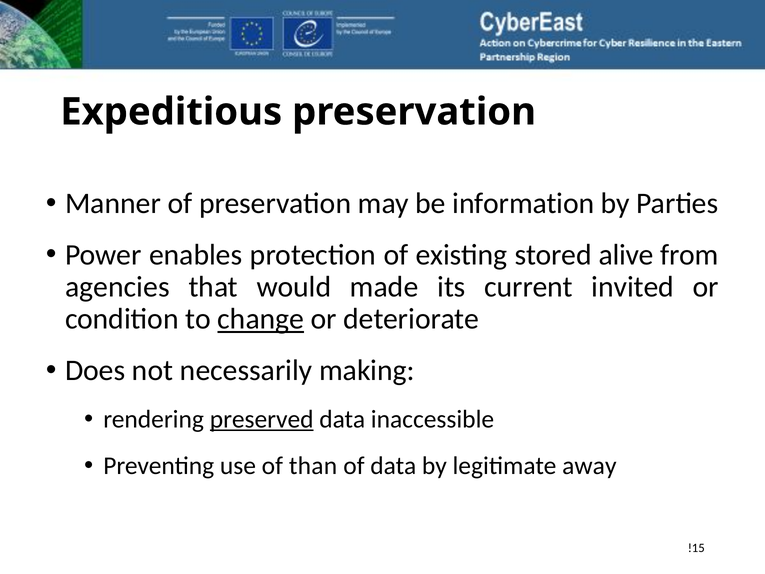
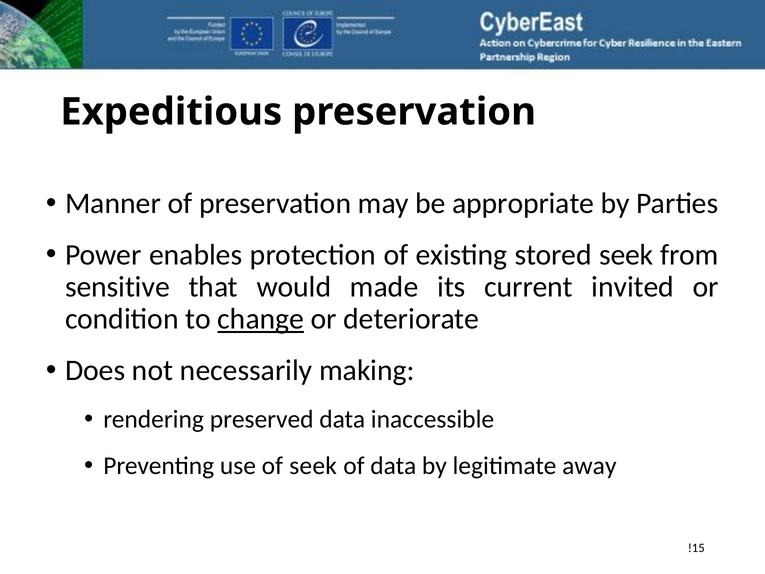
information: information -> appropriate
stored alive: alive -> seek
agencies: agencies -> sensitive
preserved underline: present -> none
of than: than -> seek
